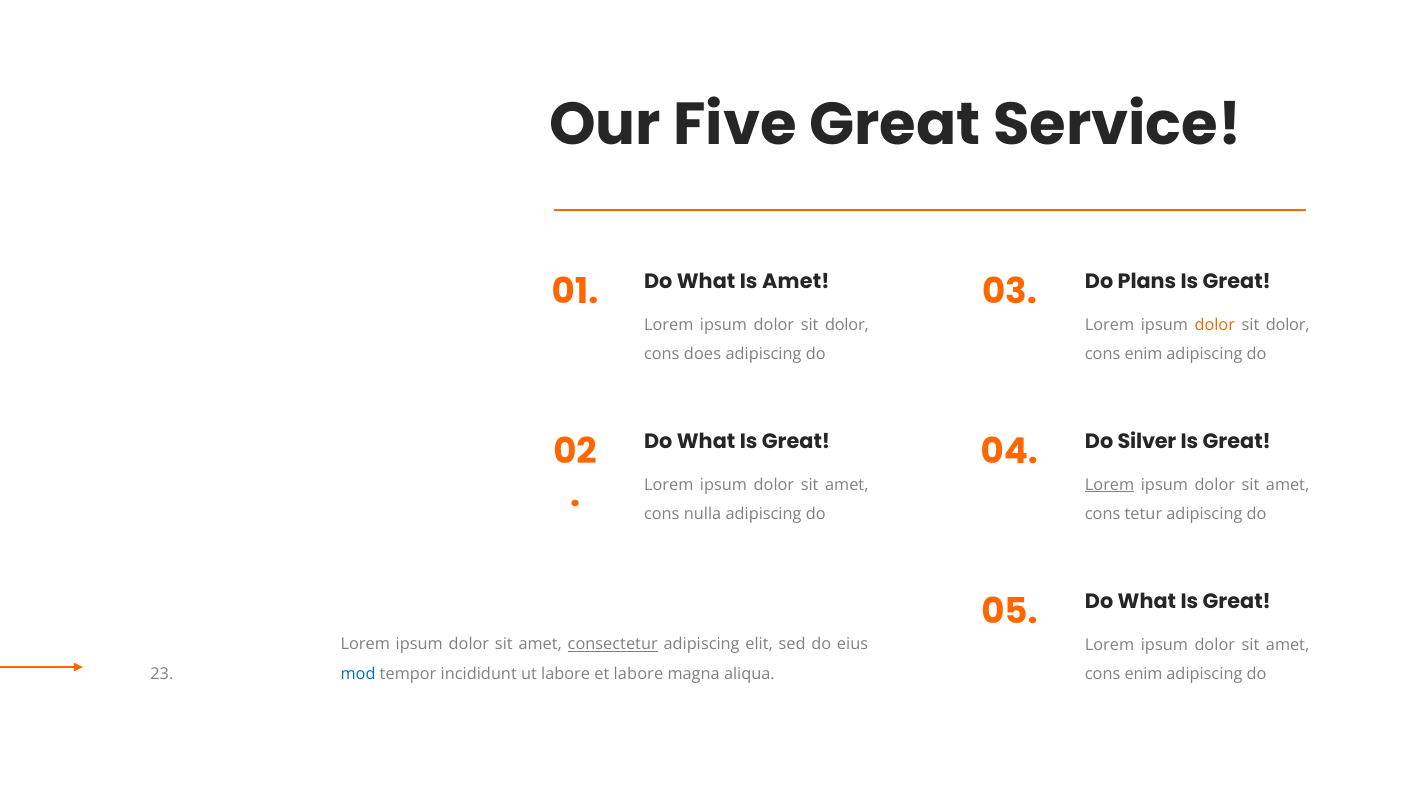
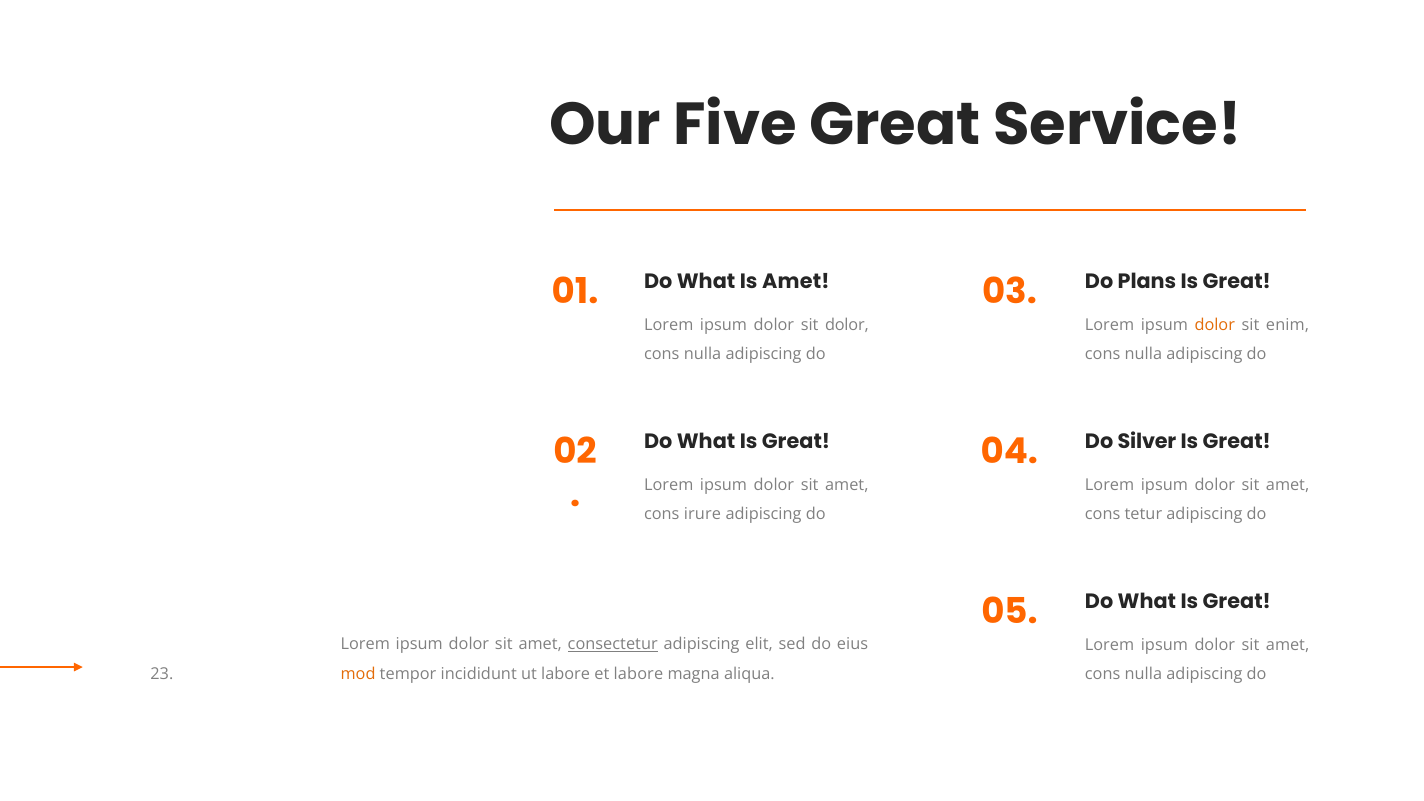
dolor at (1288, 325): dolor -> enim
does at (702, 354): does -> nulla
enim at (1143, 354): enim -> nulla
Lorem at (1110, 485) underline: present -> none
nulla: nulla -> irure
mod colour: blue -> orange
enim at (1143, 674): enim -> nulla
